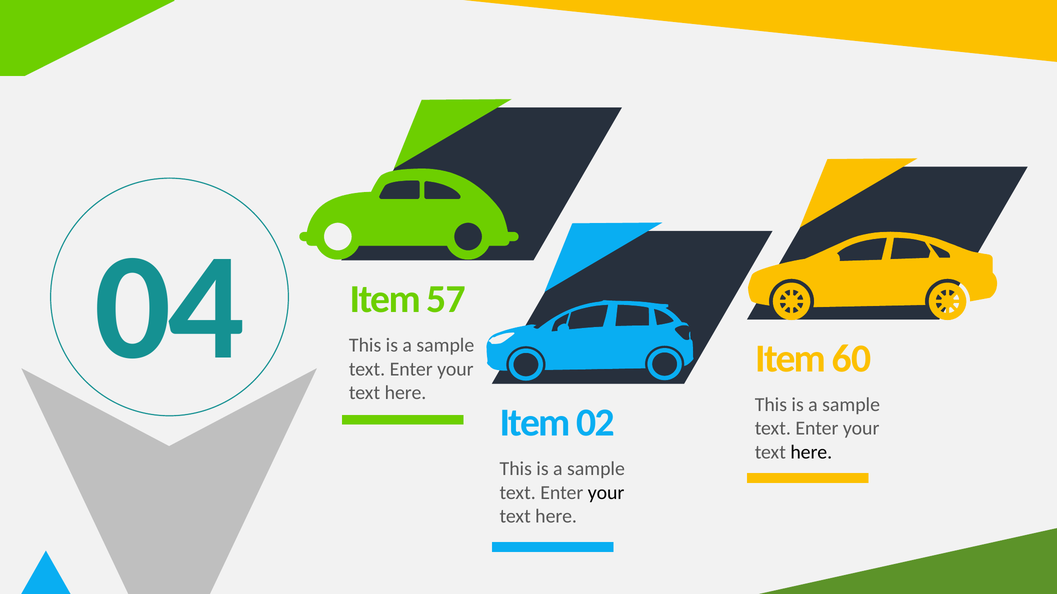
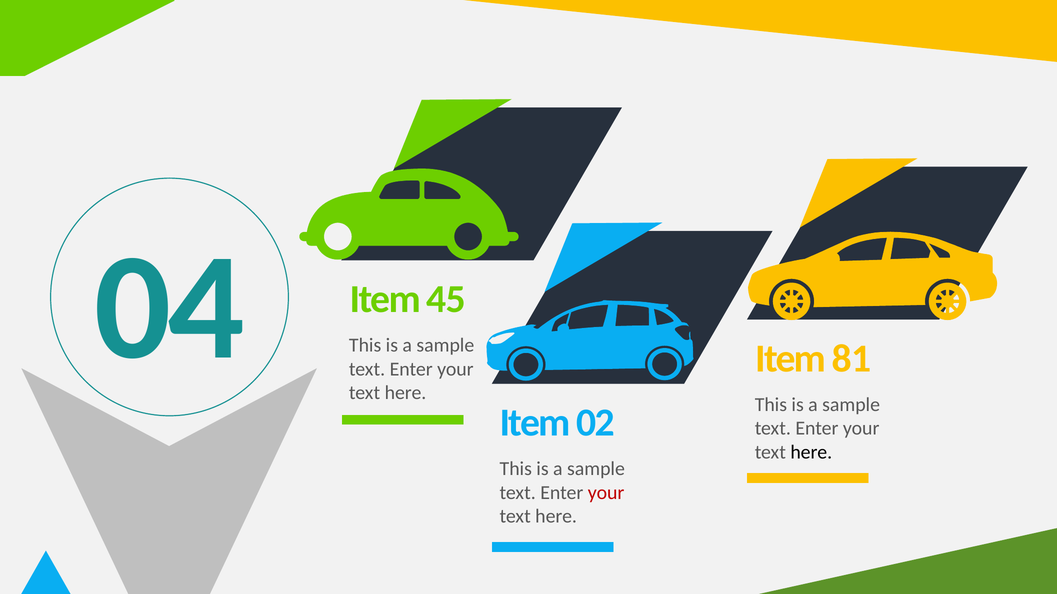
57: 57 -> 45
60: 60 -> 81
your at (606, 493) colour: black -> red
